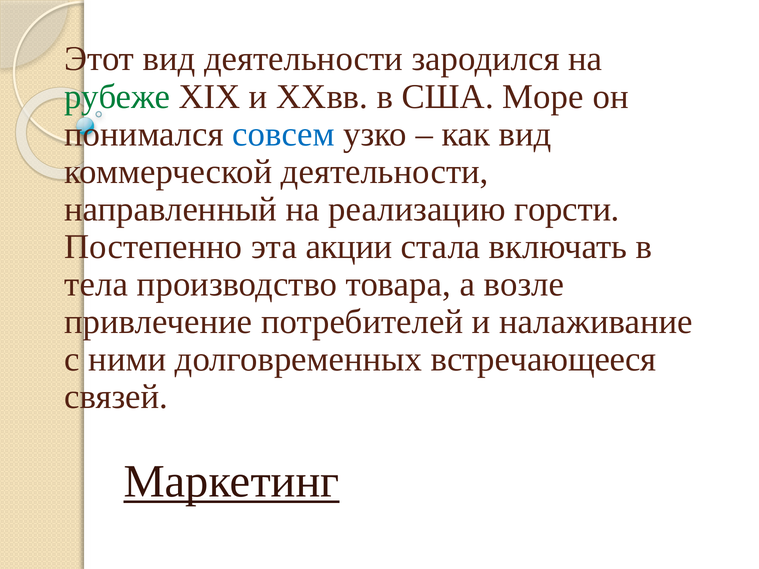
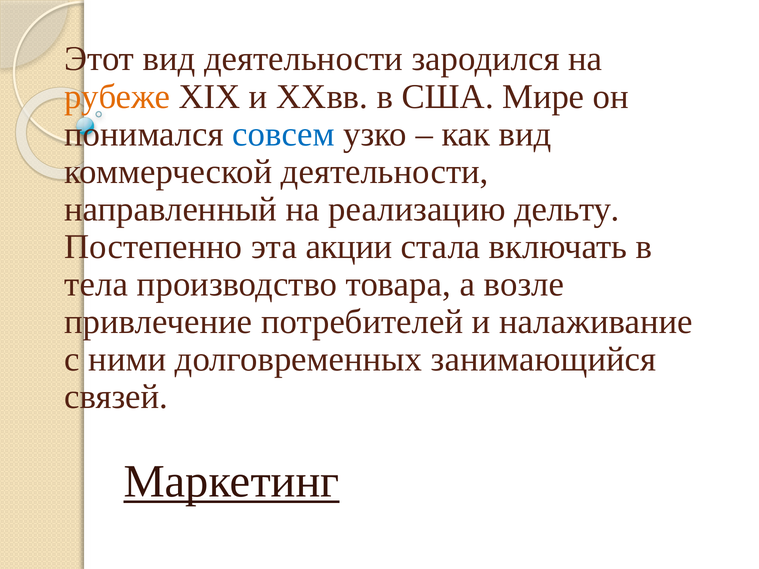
рубеже colour: green -> orange
Море: Море -> Мире
горсти: горсти -> дельту
встречающееся: встречающееся -> занимающийся
